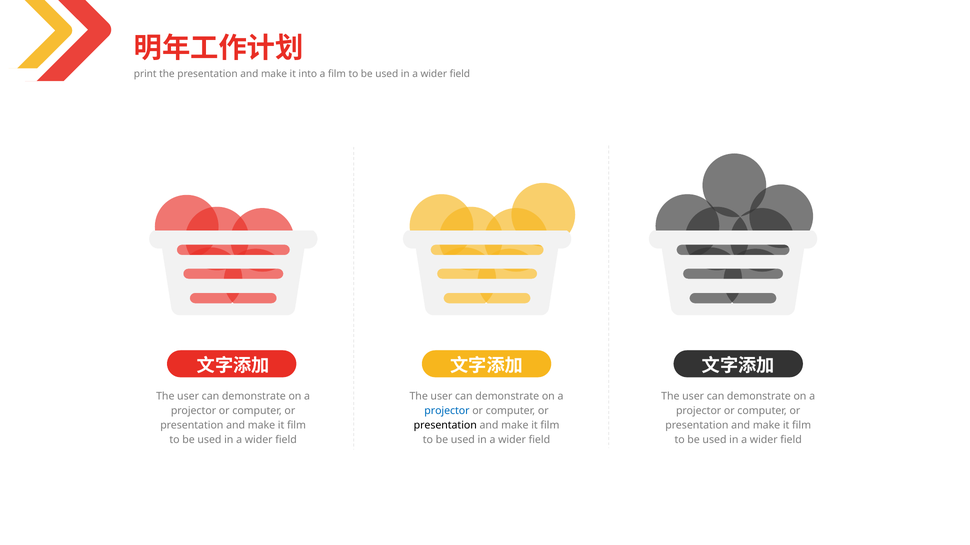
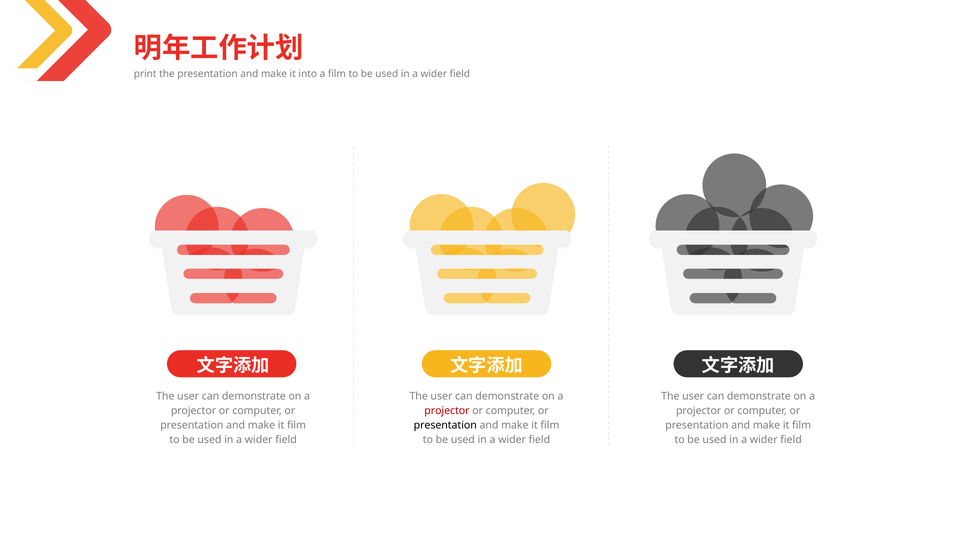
projector at (447, 411) colour: blue -> red
